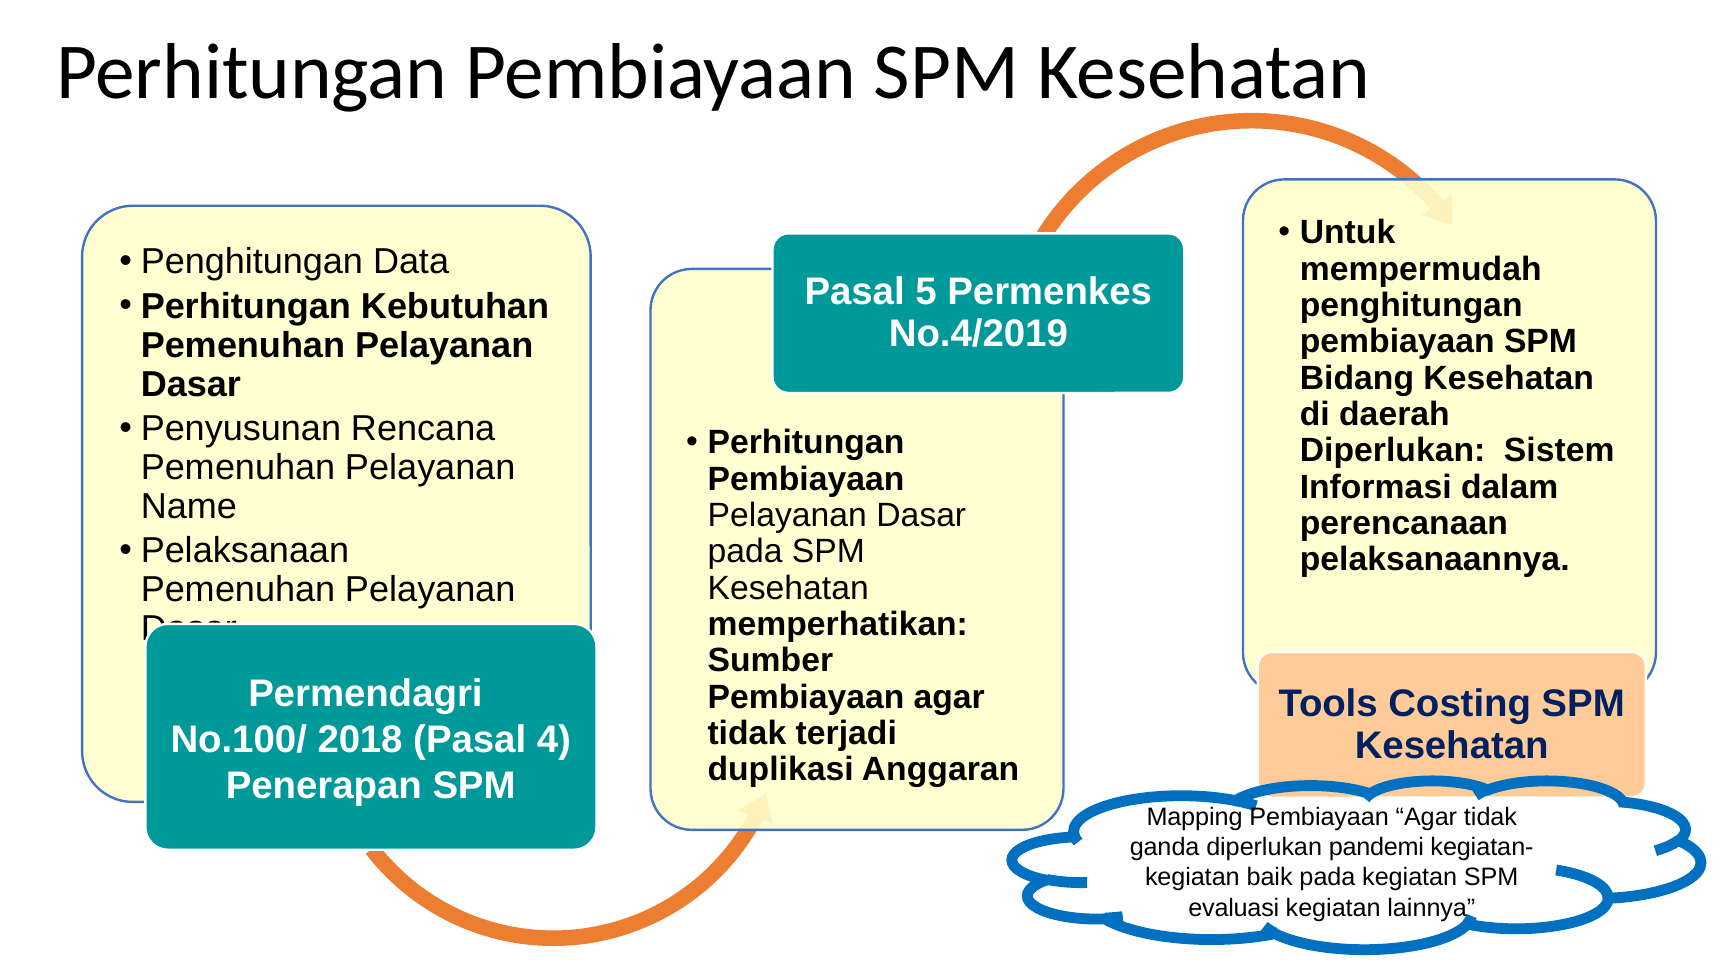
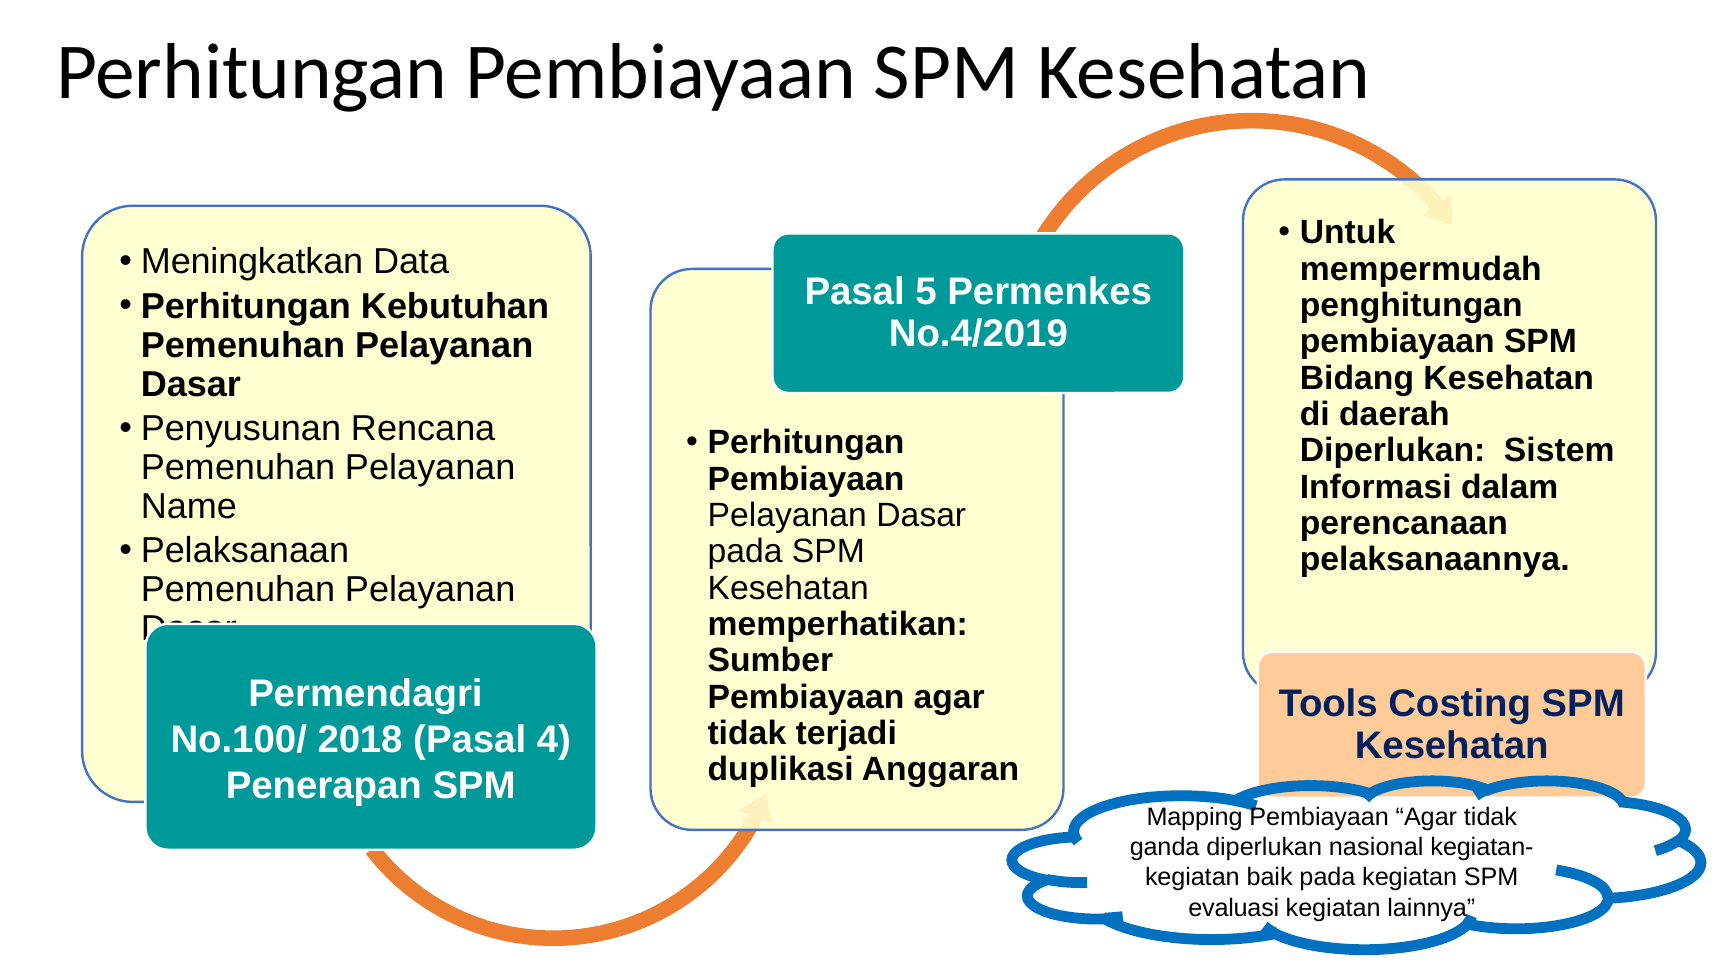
Penghitungan at (252, 262): Penghitungan -> Meningkatkan
pandemi: pandemi -> nasional
